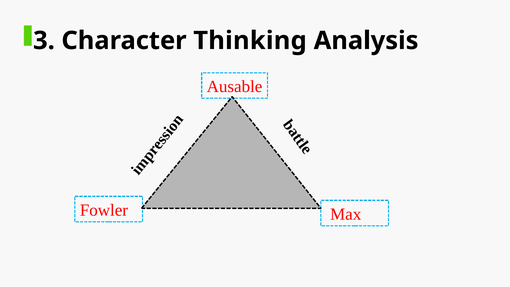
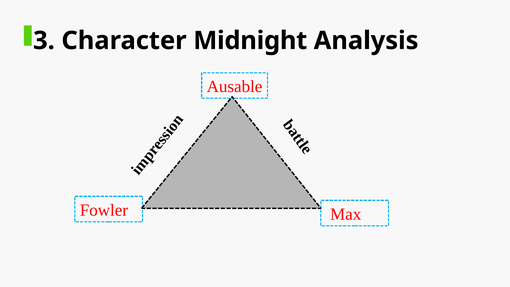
Thinking: Thinking -> Midnight
